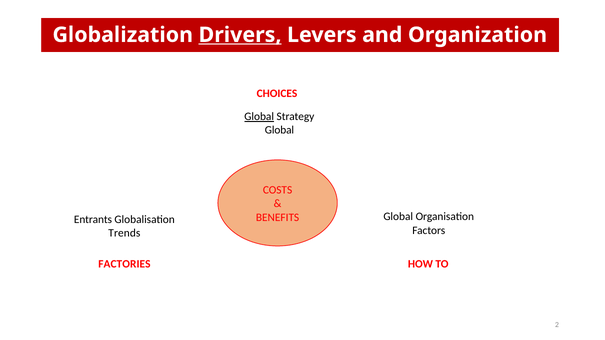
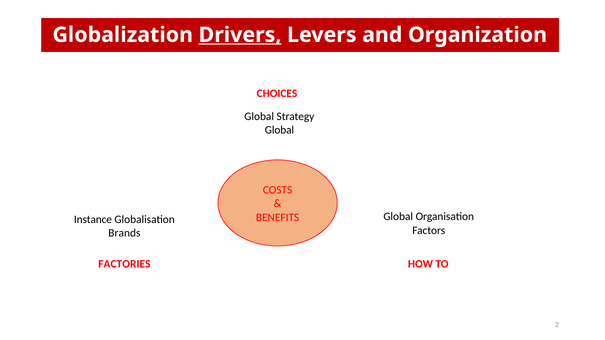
Global at (259, 117) underline: present -> none
Entrants: Entrants -> Instance
Trends: Trends -> Brands
